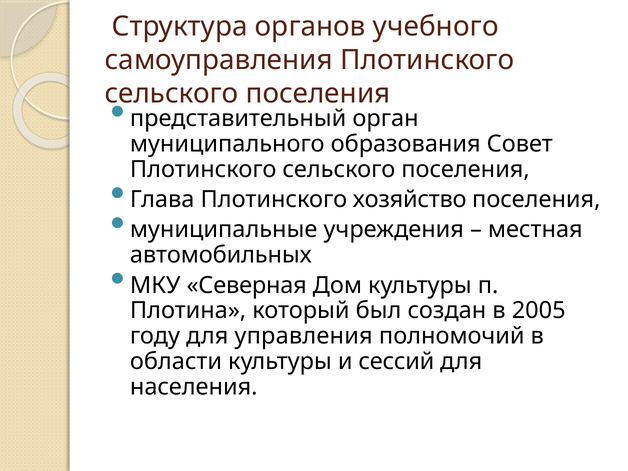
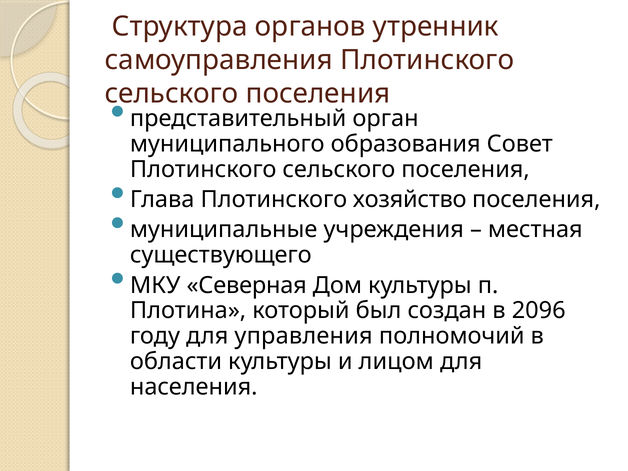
учебного: учебного -> утренник
автомобильных: автомобильных -> существующего
2005: 2005 -> 2096
сессий: сессий -> лицом
